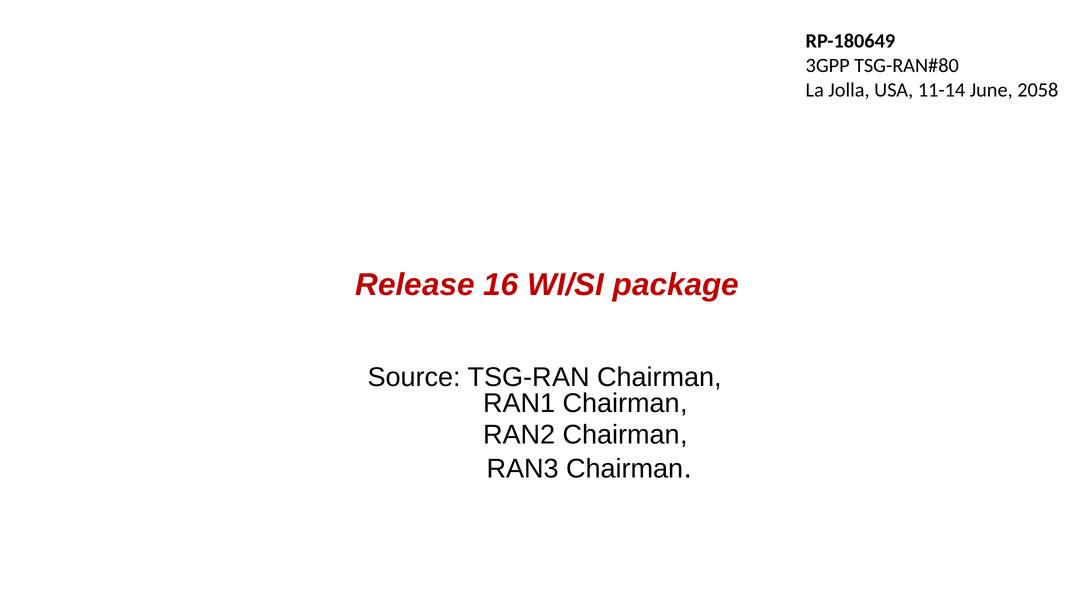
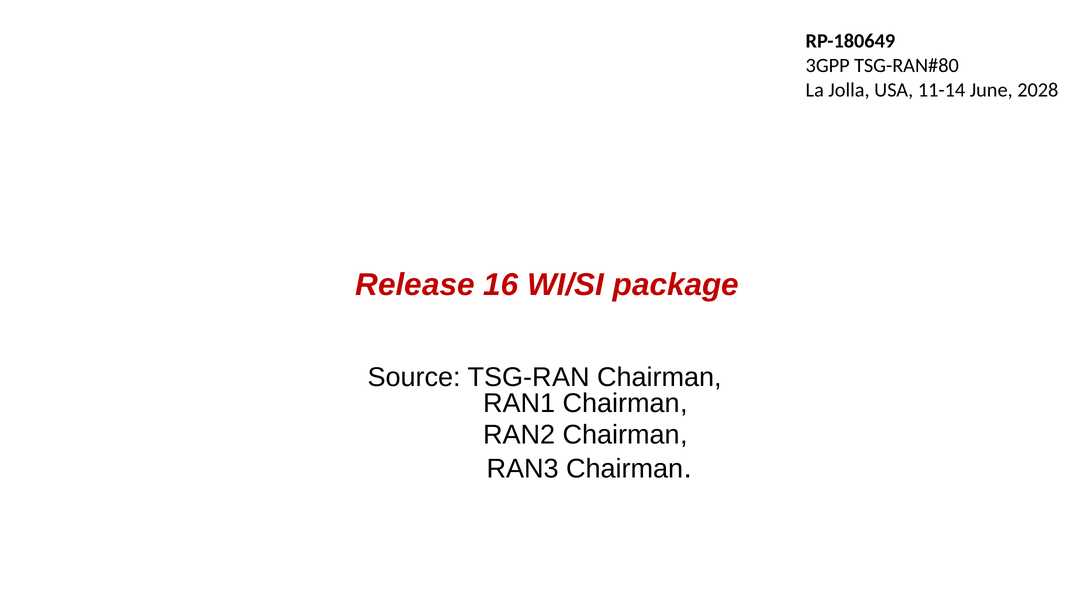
2058: 2058 -> 2028
